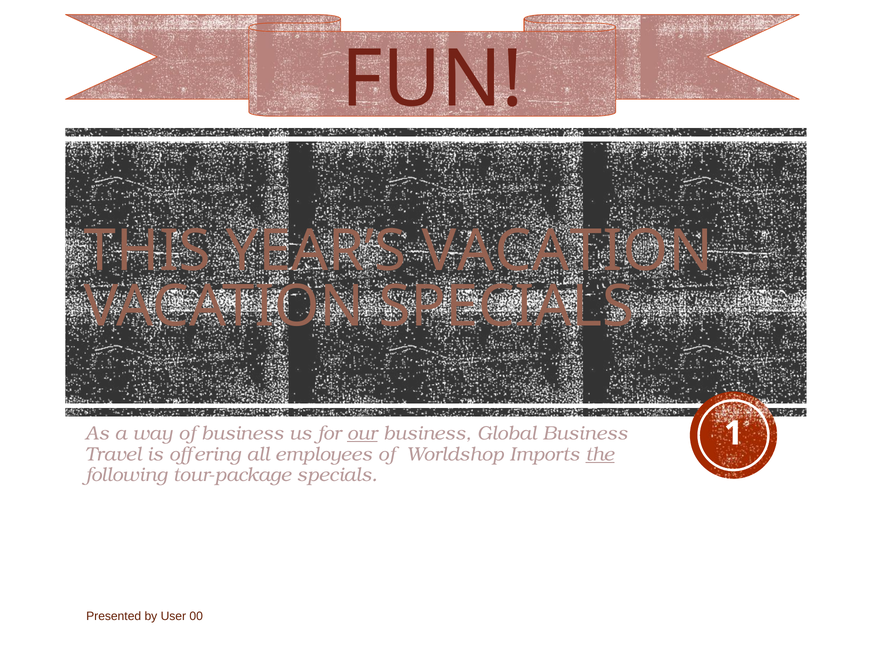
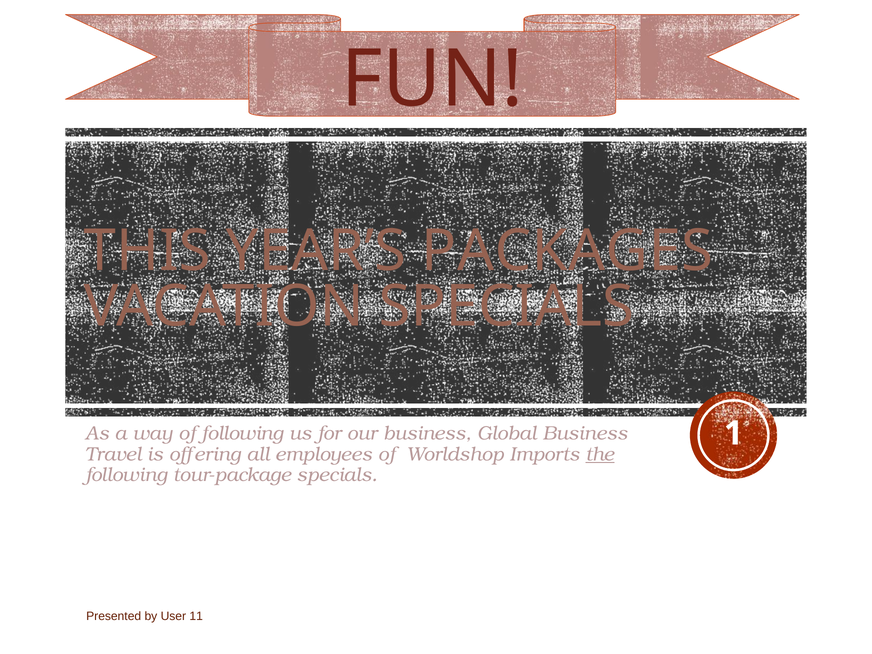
YEAR’S VACATION: VACATION -> PACKAGES
of business: business -> following
our underline: present -> none
00: 00 -> 11
